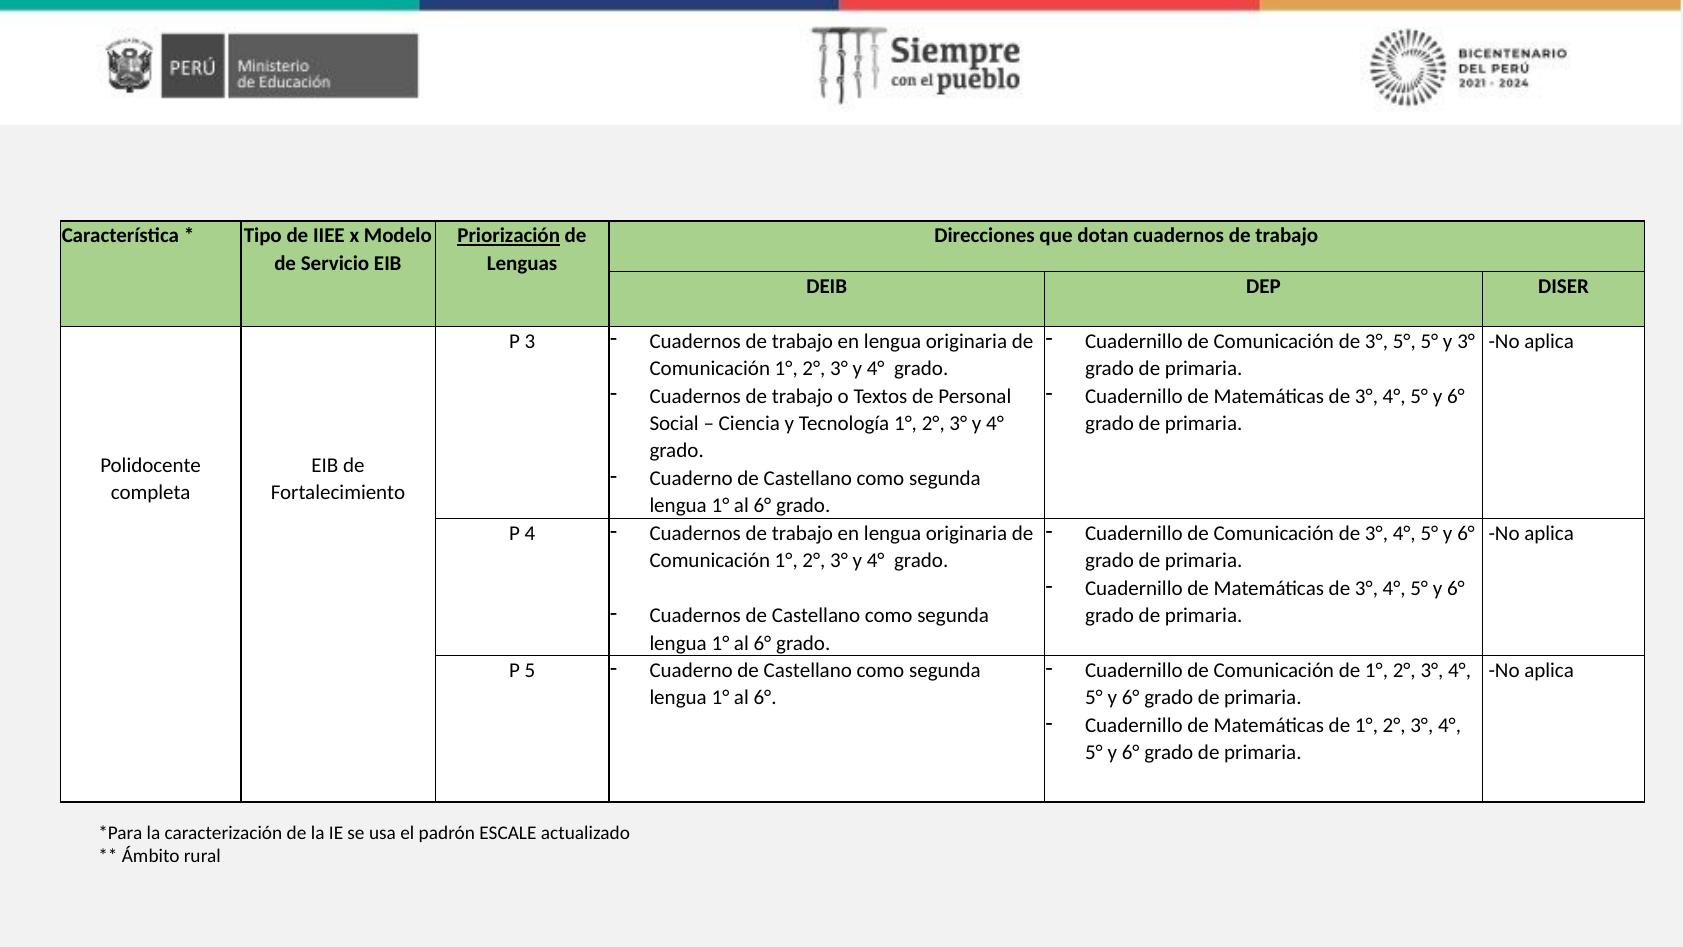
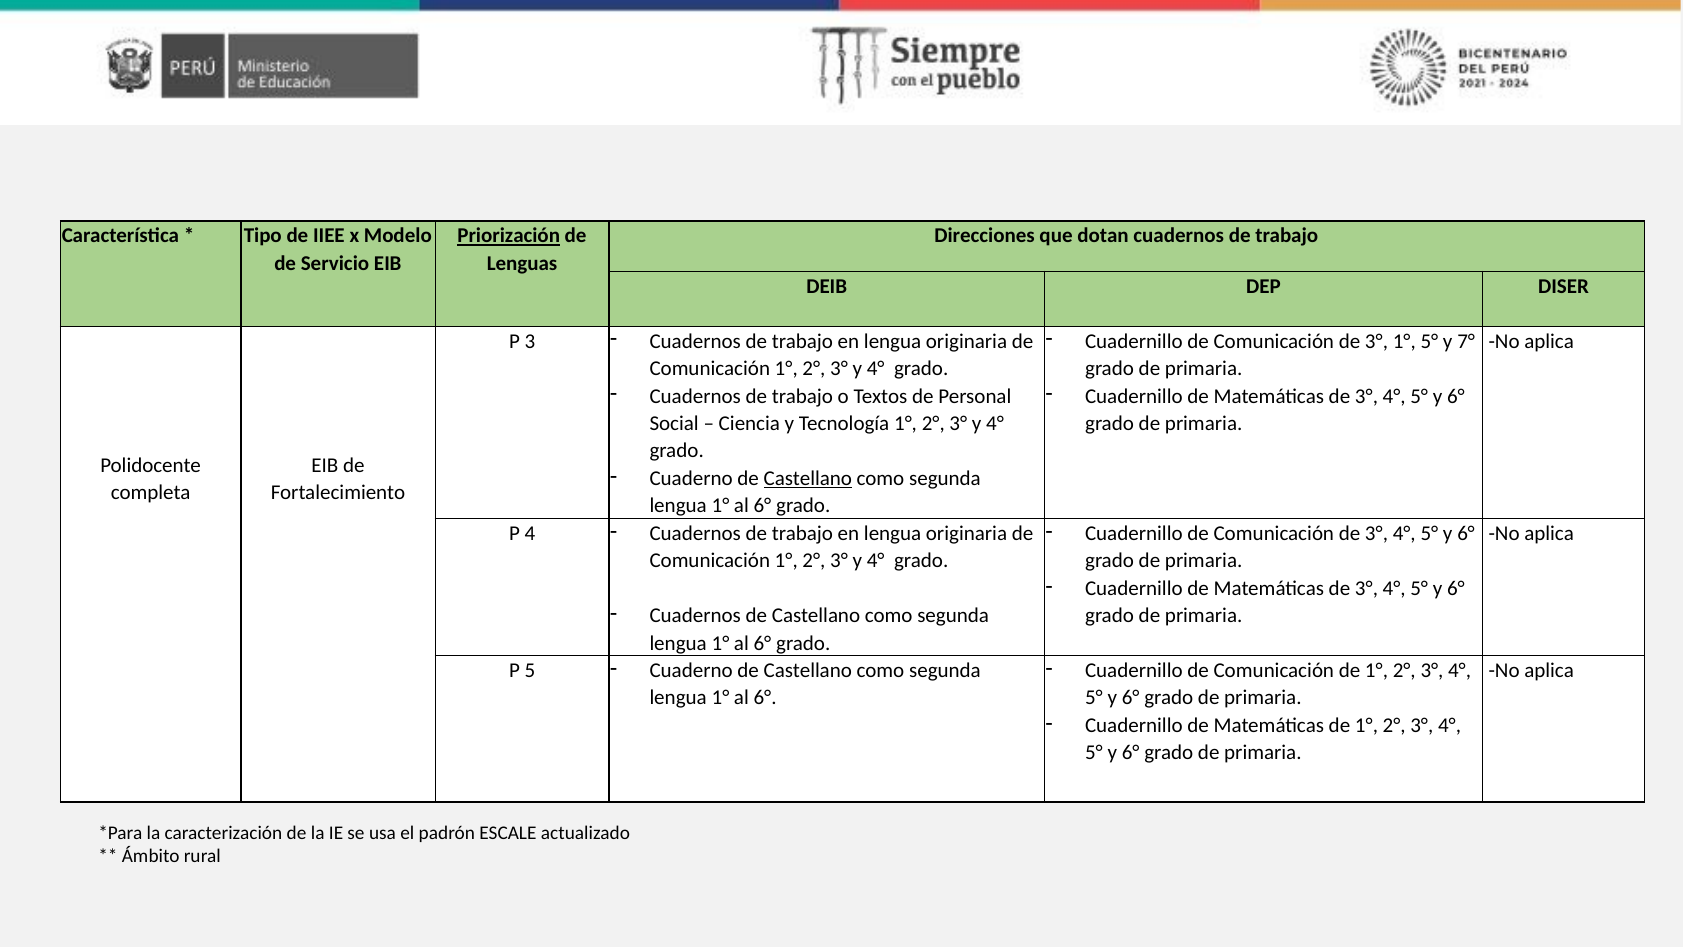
3° 5°: 5° -> 1°
y 3°: 3° -> 7°
Castellano at (808, 478) underline: none -> present
